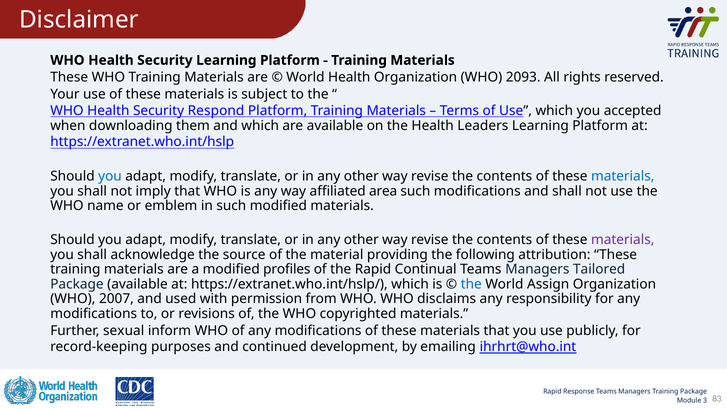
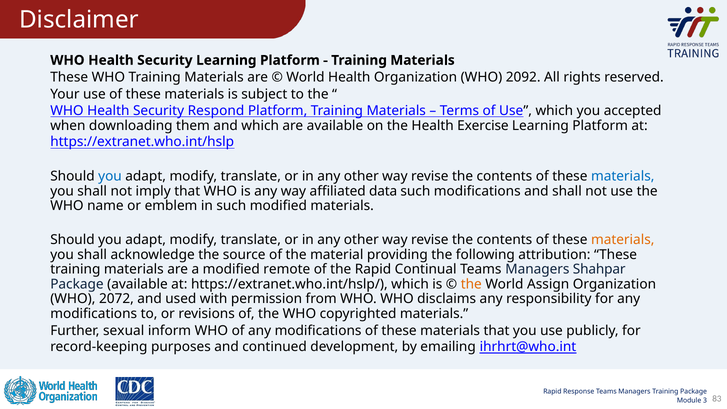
2093: 2093 -> 2092
Leaders: Leaders -> Exercise
area: area -> data
materials at (623, 240) colour: purple -> orange
profiles: profiles -> remote
Tailored: Tailored -> Shahpar
the at (471, 284) colour: blue -> orange
2007: 2007 -> 2072
